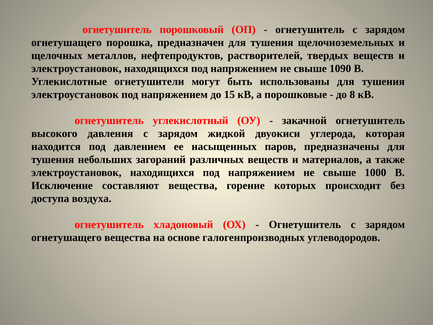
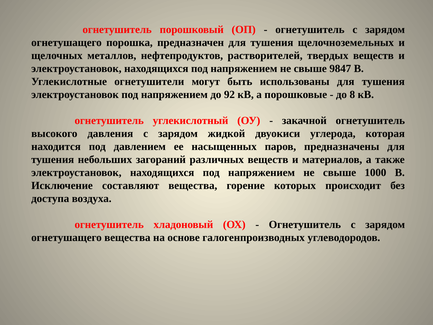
1090: 1090 -> 9847
15: 15 -> 92
